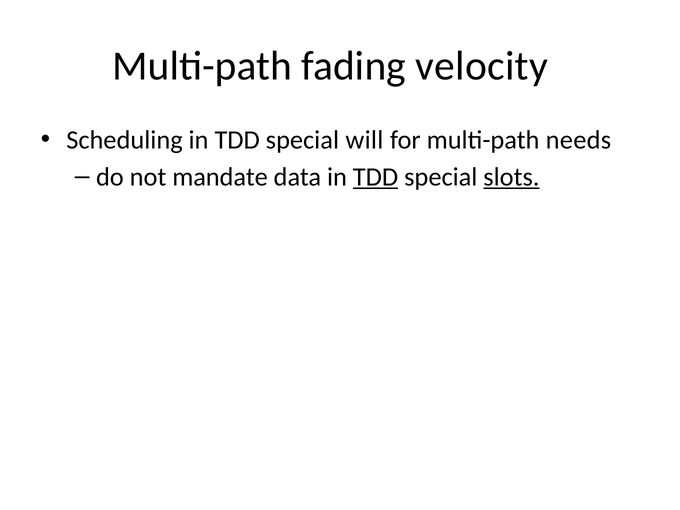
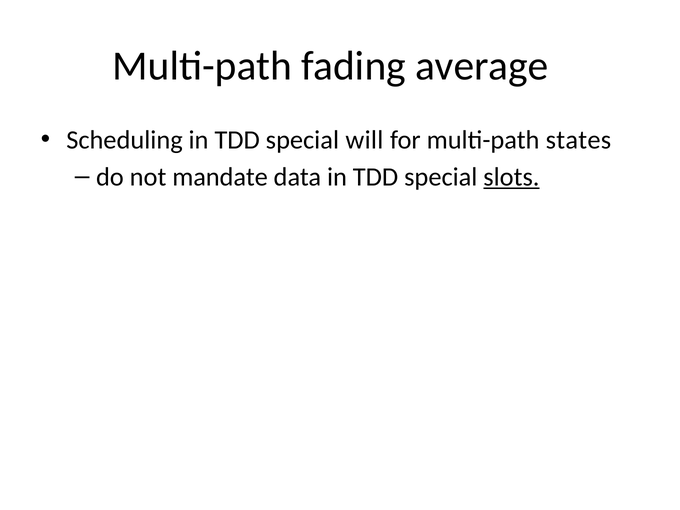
velocity: velocity -> average
needs: needs -> states
TDD at (376, 177) underline: present -> none
